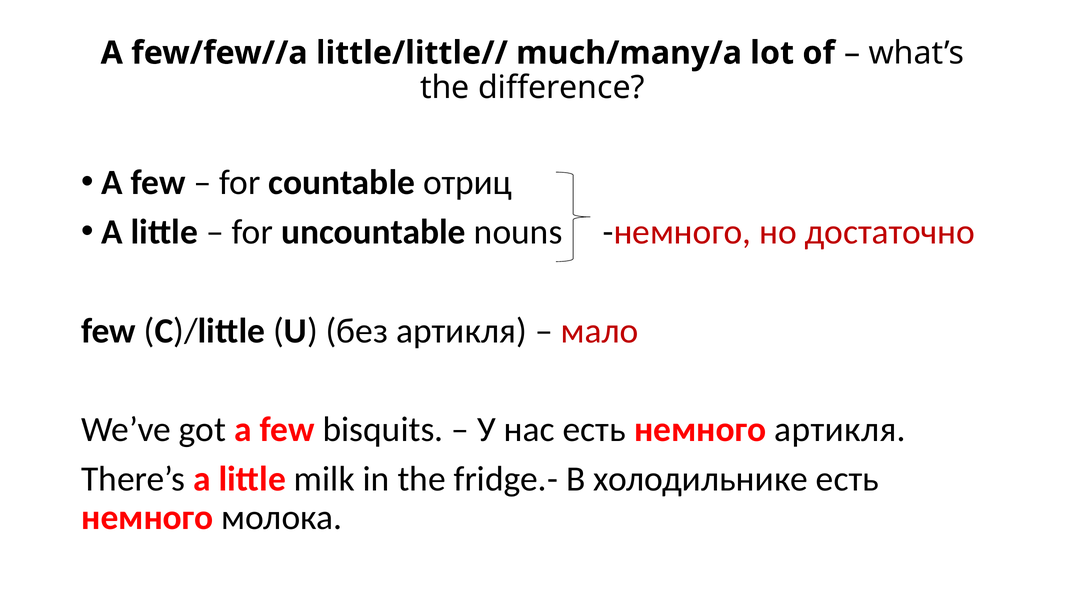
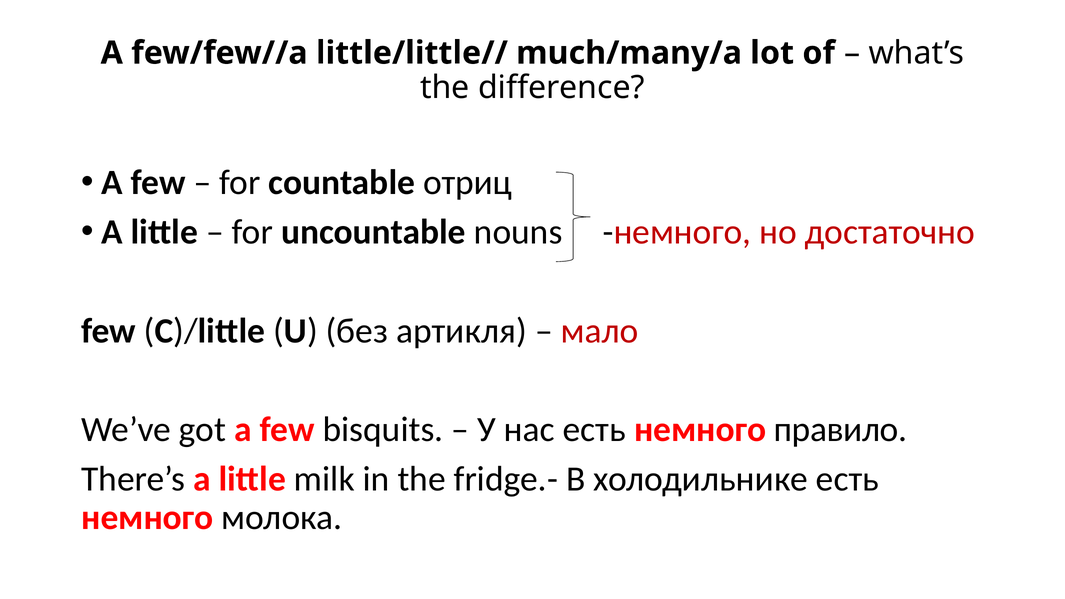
немного артикля: артикля -> правило
